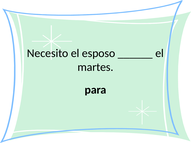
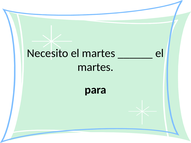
Necesito el esposo: esposo -> martes
